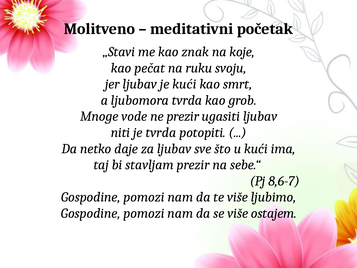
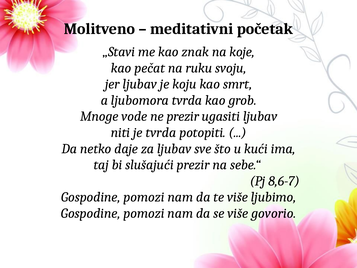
je kući: kući -> koju
stavljam: stavljam -> slušajući
ostajem: ostajem -> govorio
